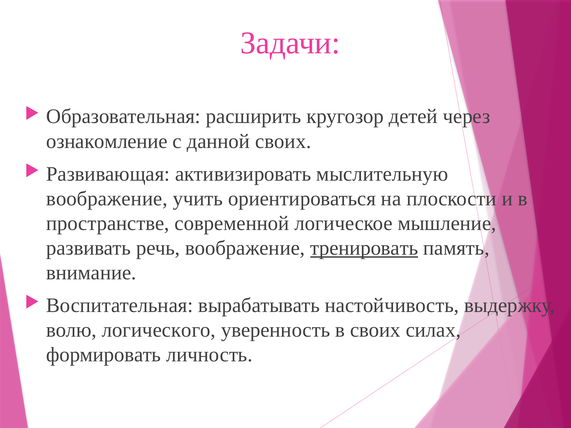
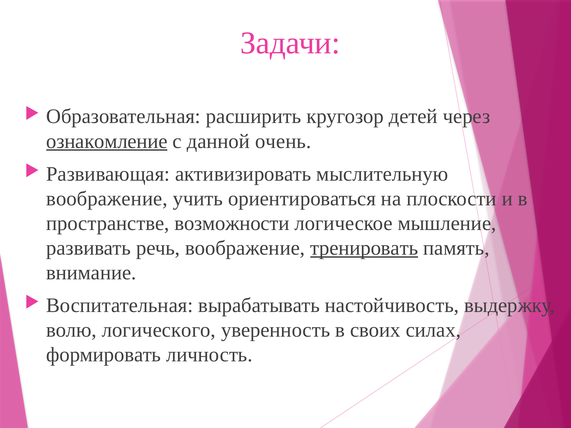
ознакомление underline: none -> present
данной своих: своих -> очень
современной: современной -> возможности
